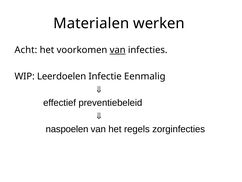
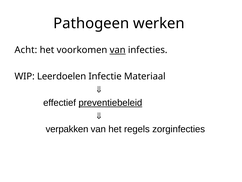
Materialen: Materialen -> Pathogeen
Eenmalig: Eenmalig -> Materiaal
preventiebeleid underline: none -> present
naspoelen: naspoelen -> verpakken
